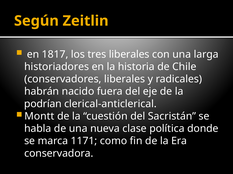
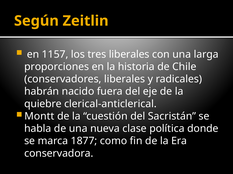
1817: 1817 -> 1157
historiadores: historiadores -> proporciones
podrían: podrían -> quiebre
1171: 1171 -> 1877
